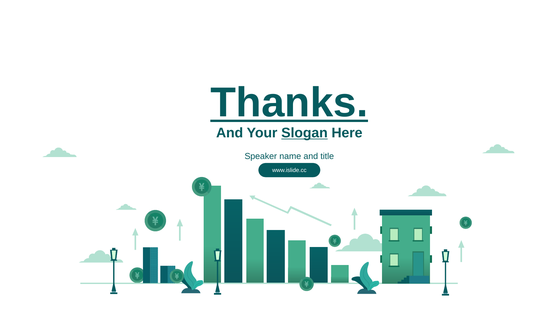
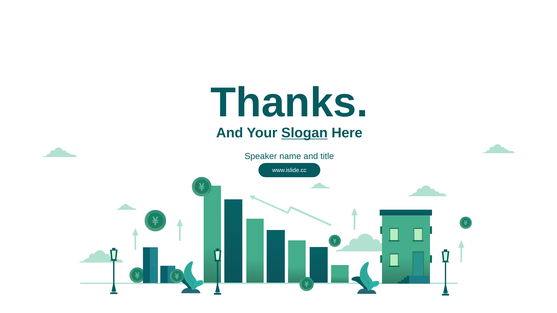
Thanks underline: present -> none
